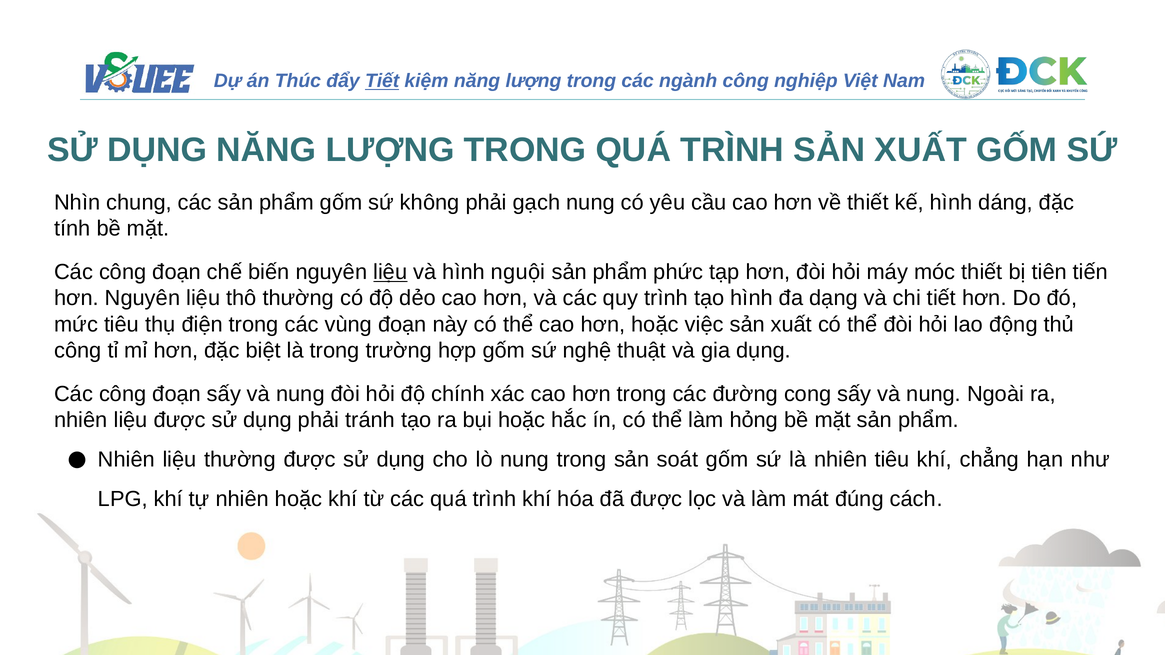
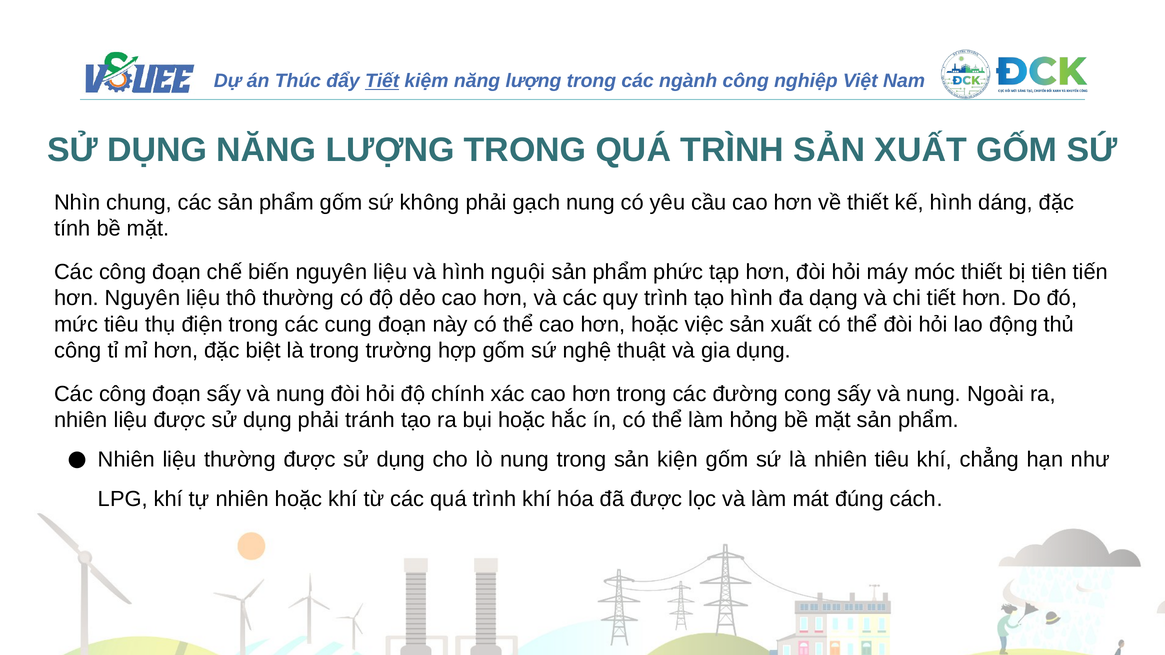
liệu at (390, 272) underline: present -> none
vùng: vùng -> cung
soát: soát -> kiện
